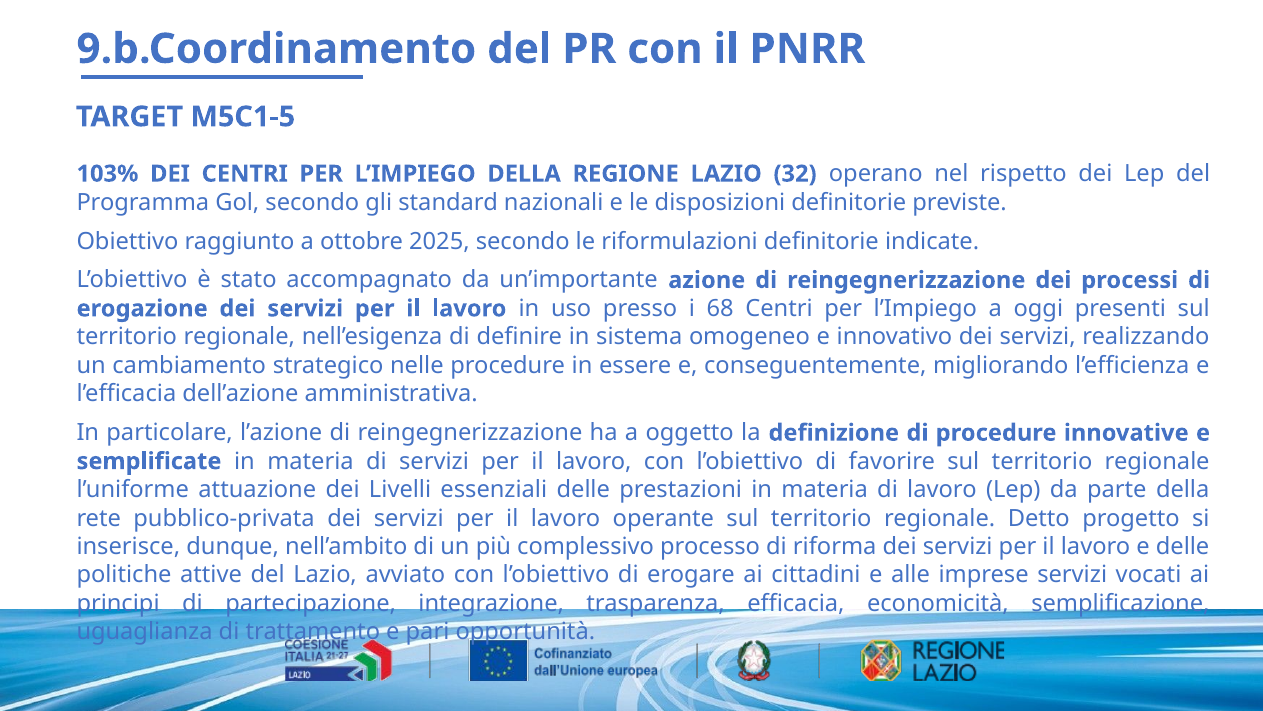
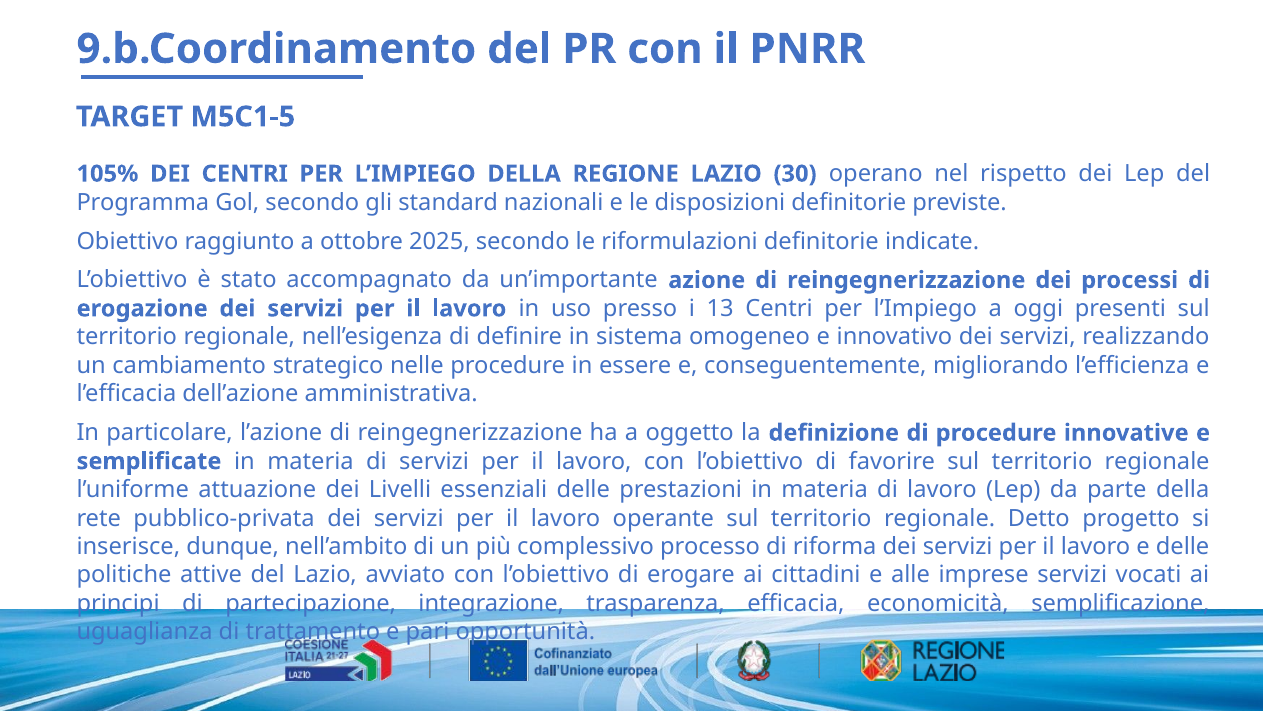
103%: 103% -> 105%
32: 32 -> 30
68: 68 -> 13
